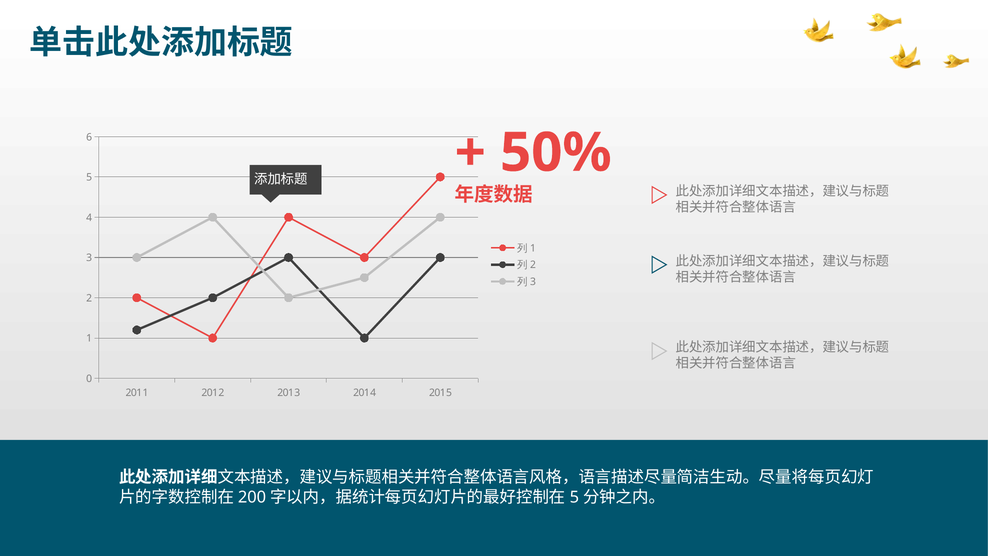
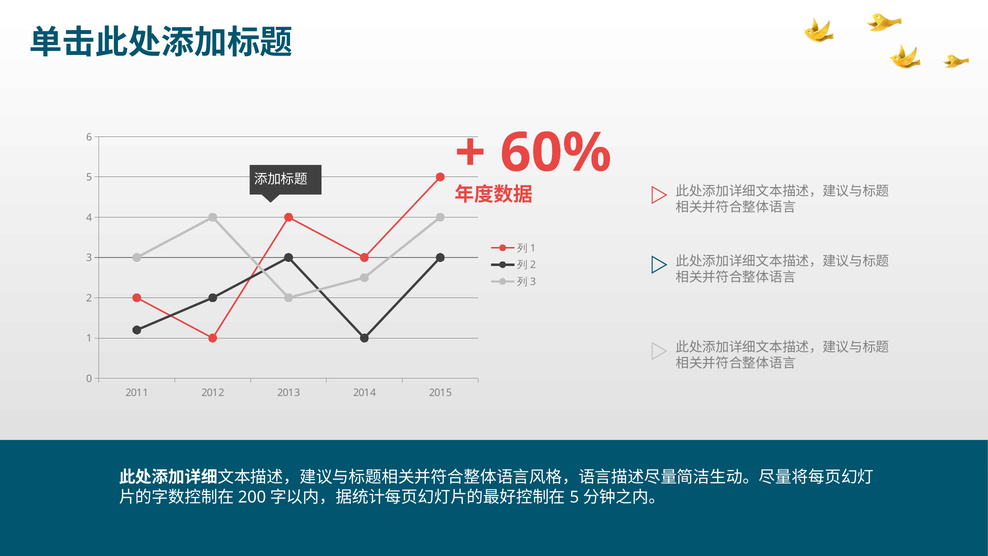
50%: 50% -> 60%
